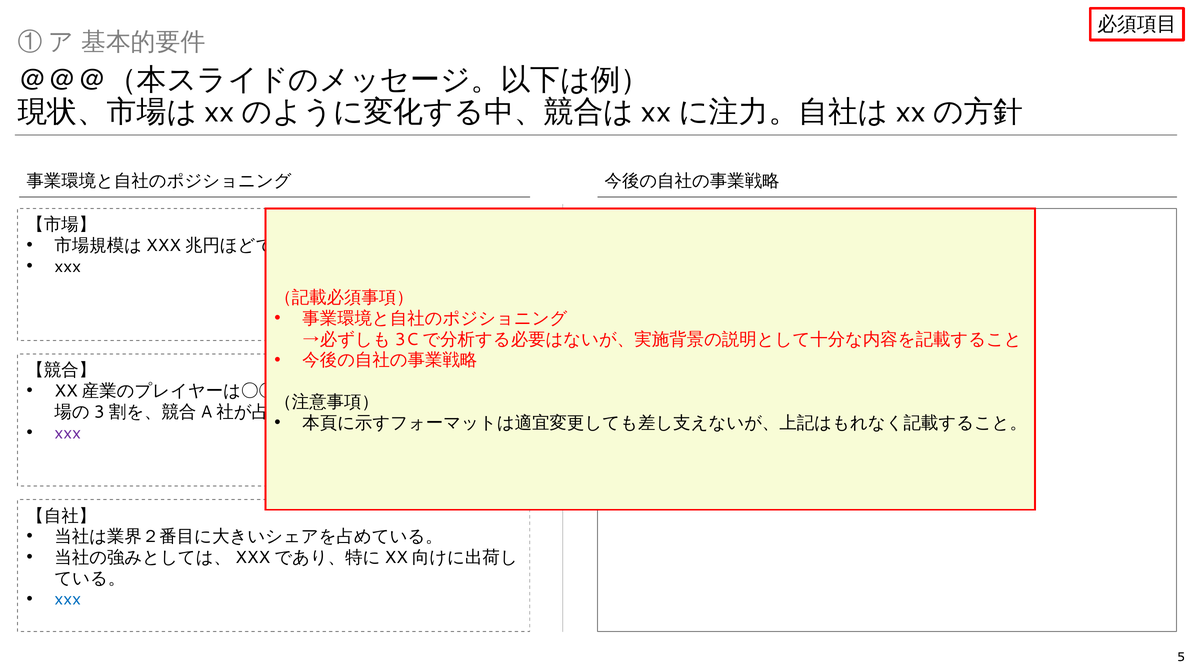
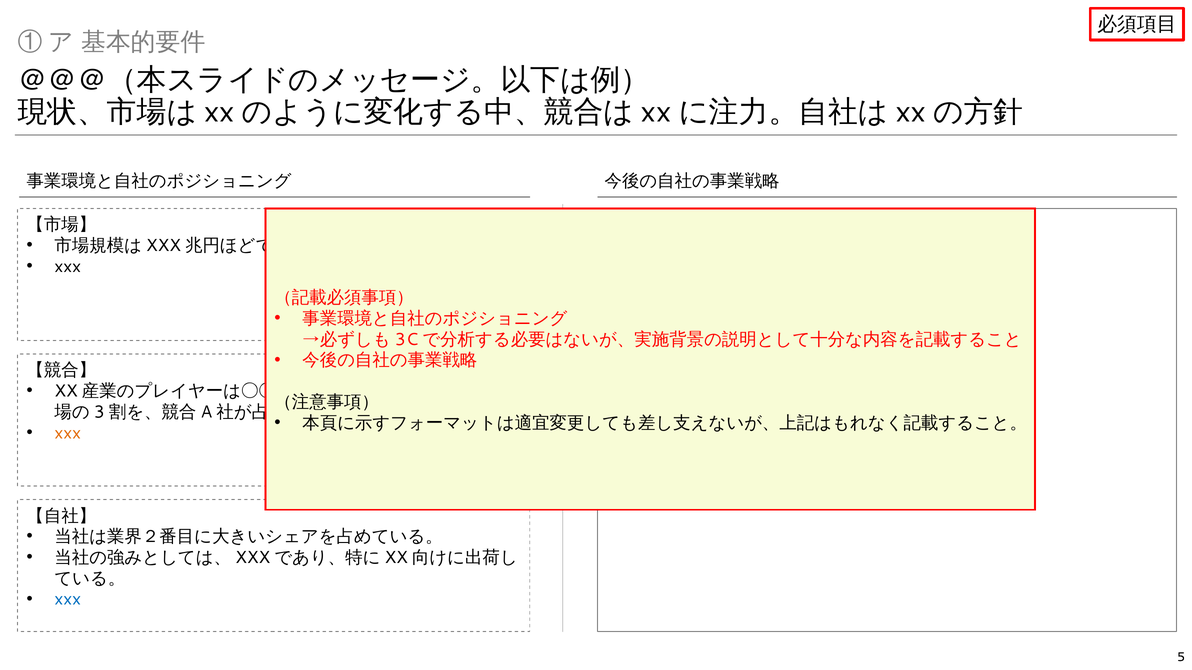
xxx at (68, 433) colour: purple -> orange
